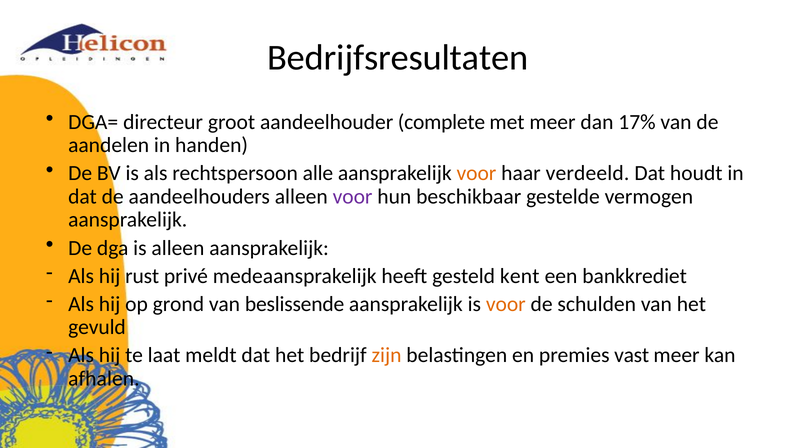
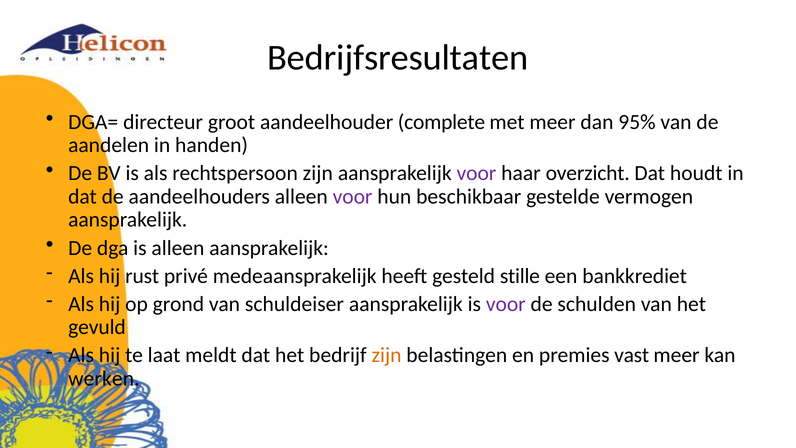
17%: 17% -> 95%
rechtspersoon alle: alle -> zijn
voor at (476, 173) colour: orange -> purple
verdeeld: verdeeld -> overzicht
kent: kent -> stille
beslissende: beslissende -> schuldeiser
voor at (506, 304) colour: orange -> purple
afhalen: afhalen -> werken
